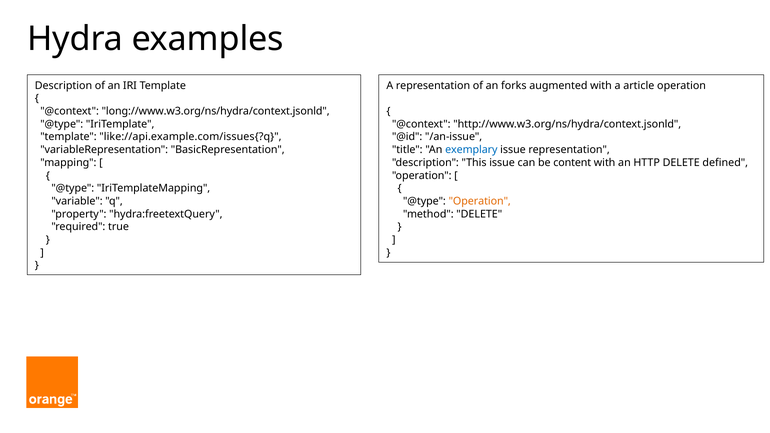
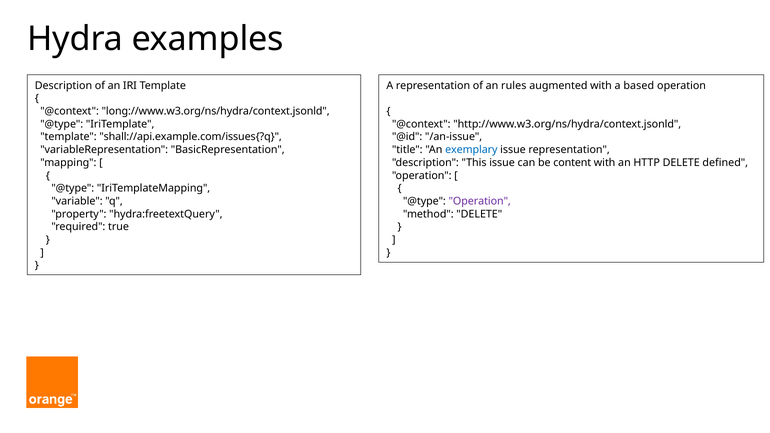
forks: forks -> rules
article: article -> based
like://api.example.com/issues{?q: like://api.example.com/issues{?q -> shall://api.example.com/issues{?q
Operation at (480, 201) colour: orange -> purple
